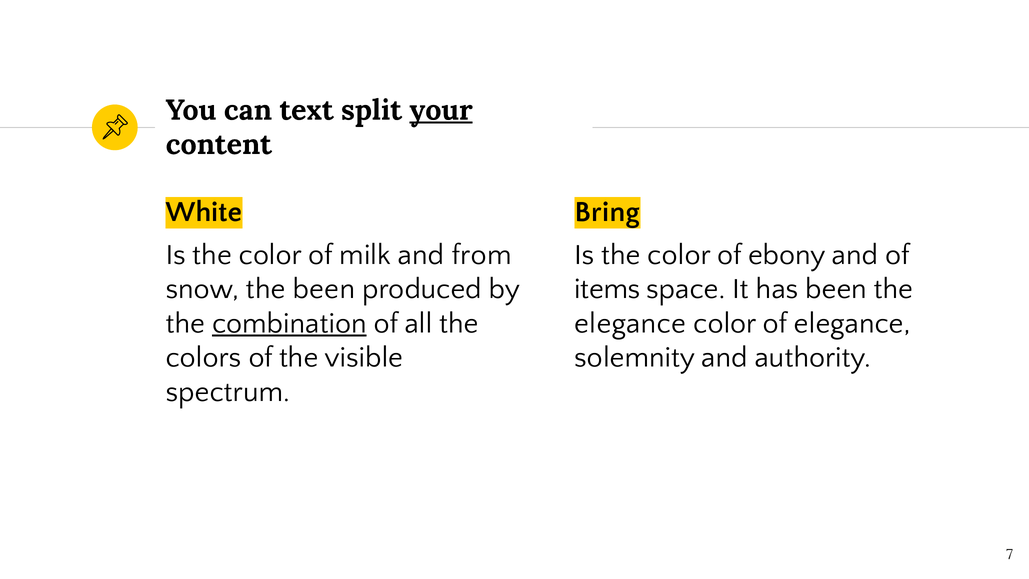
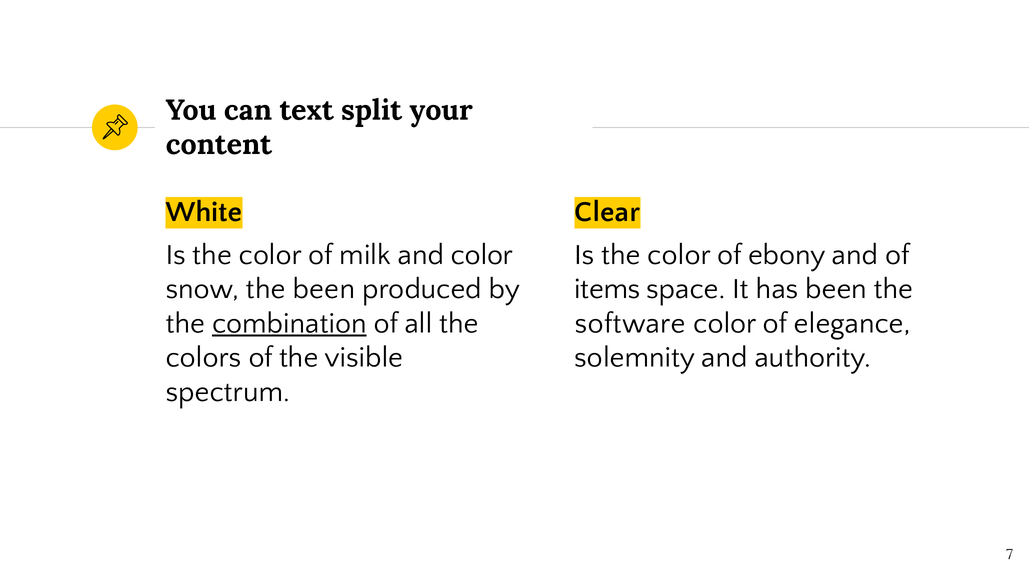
your underline: present -> none
Bring: Bring -> Clear
and from: from -> color
elegance at (630, 323): elegance -> software
